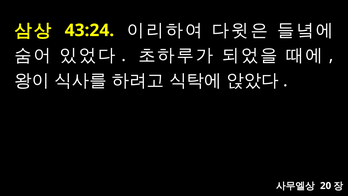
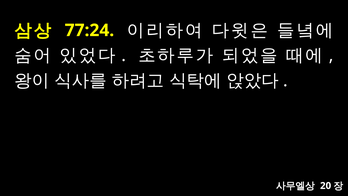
43:24: 43:24 -> 77:24
